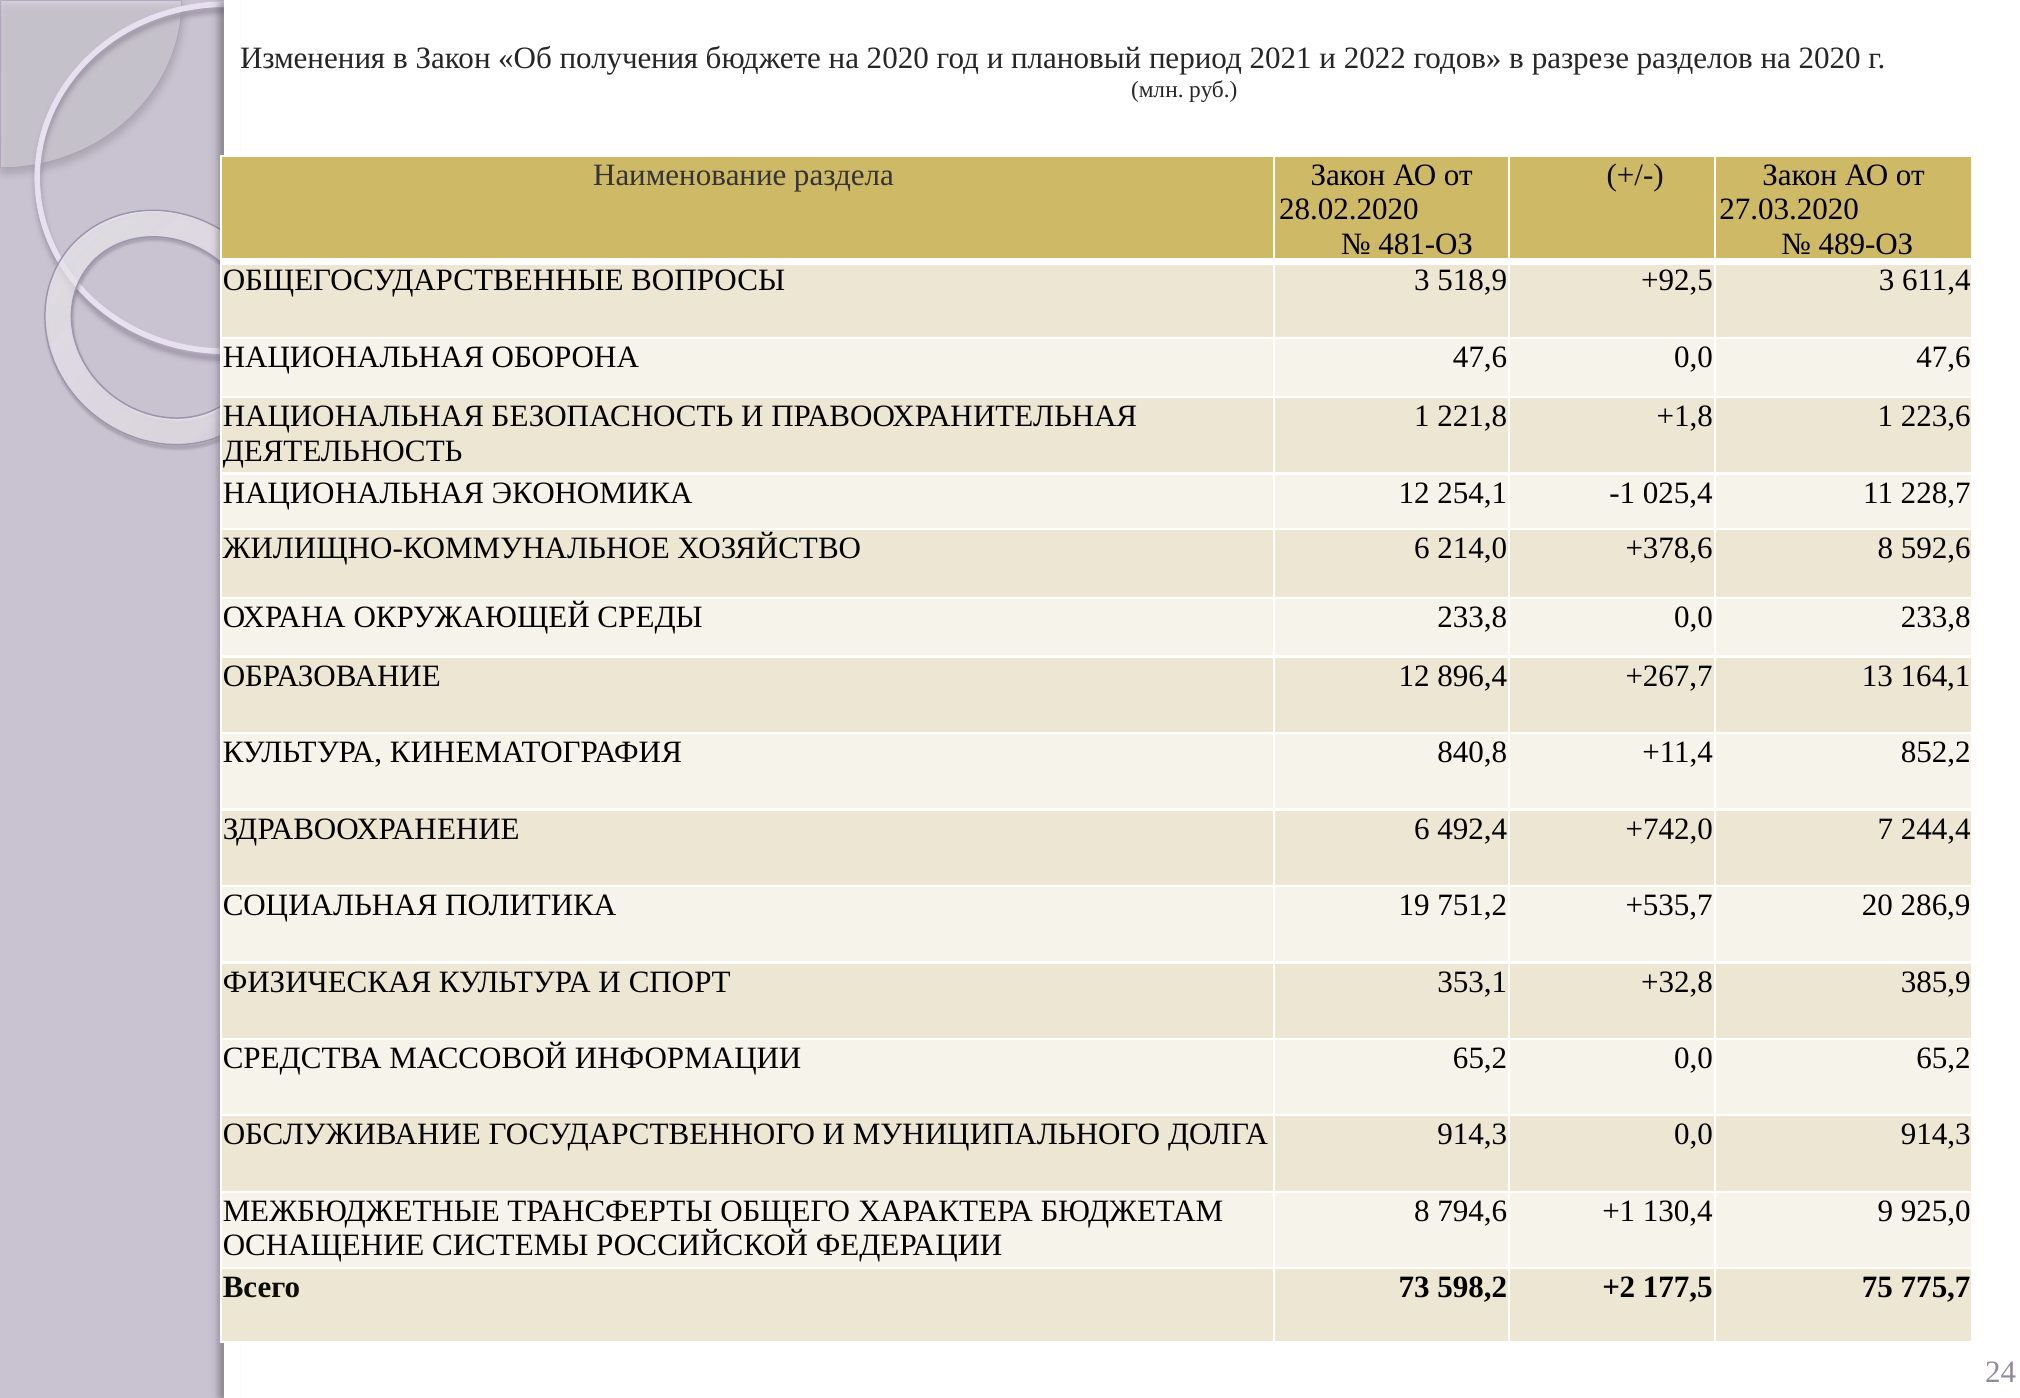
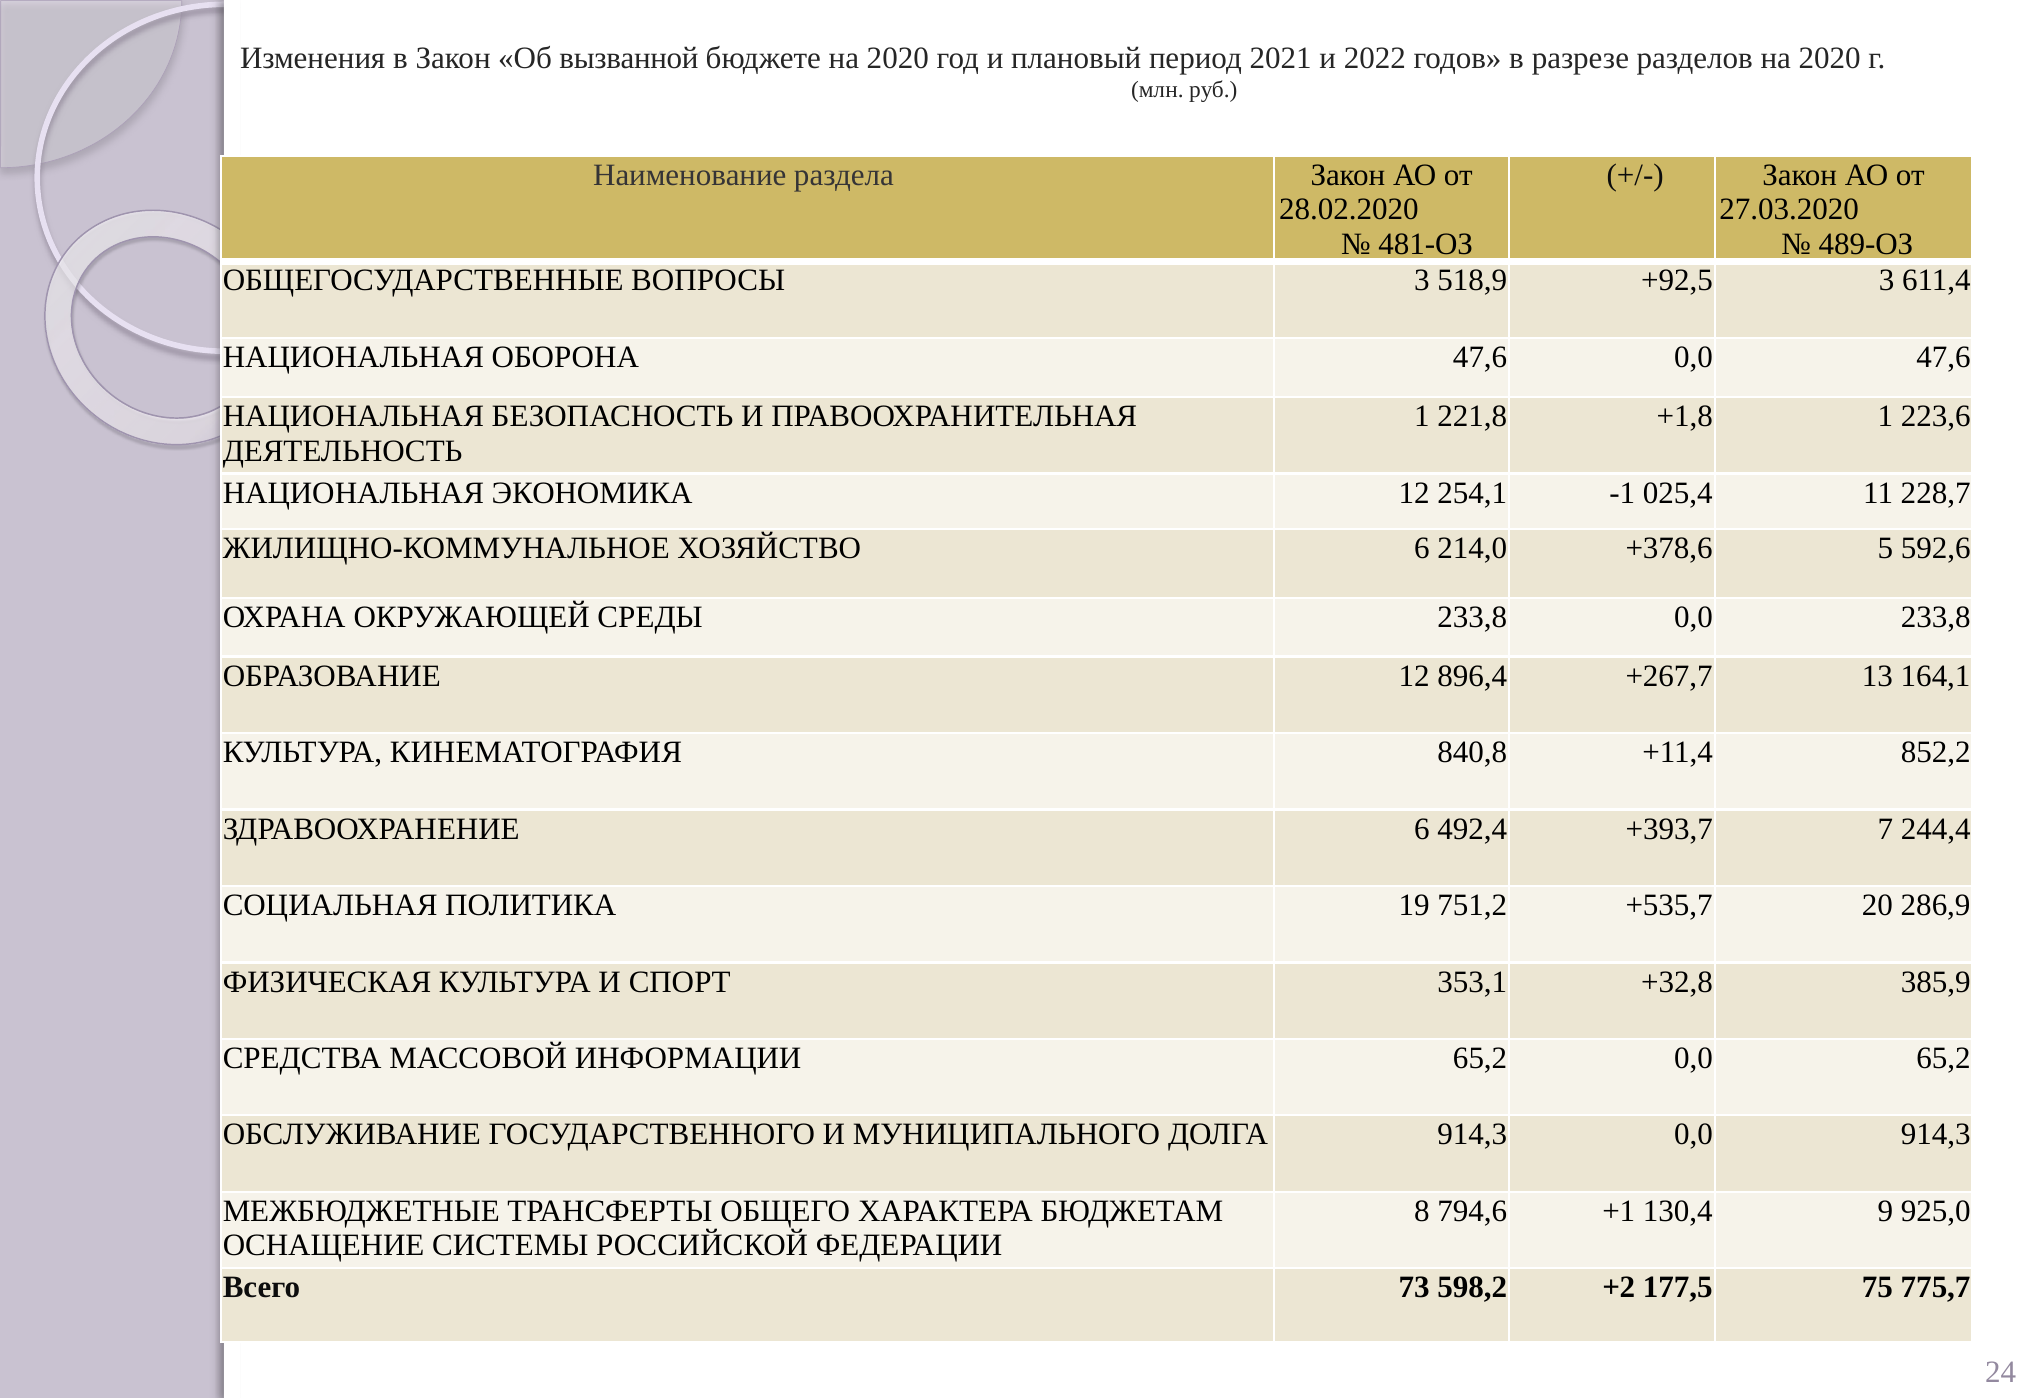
получения: получения -> вызванной
+378,6 8: 8 -> 5
+742,0: +742,0 -> +393,7
